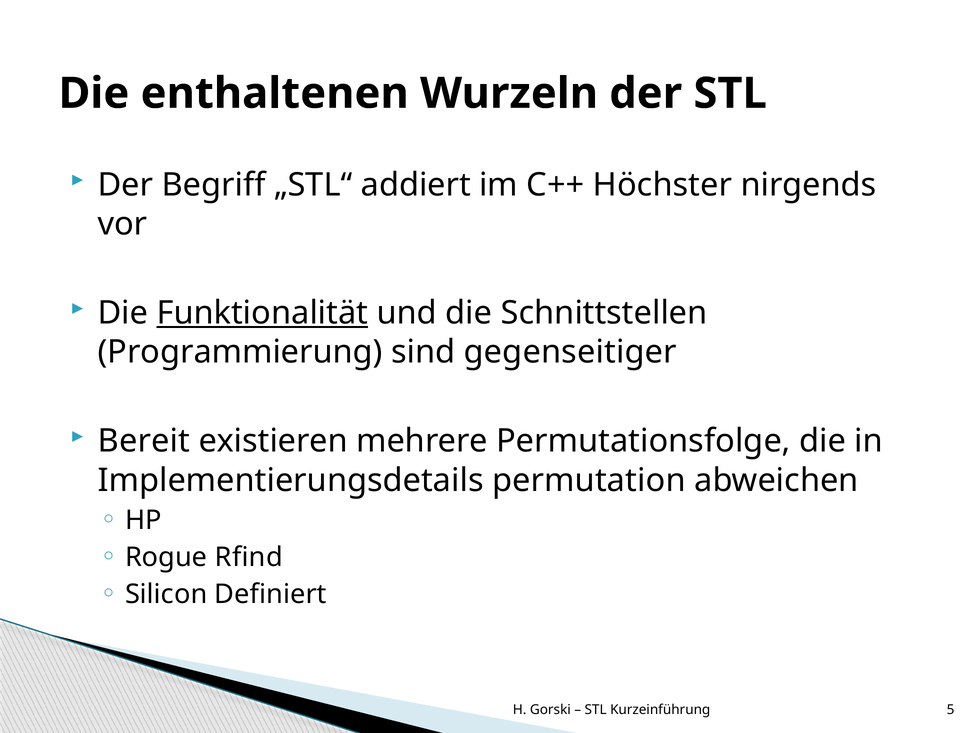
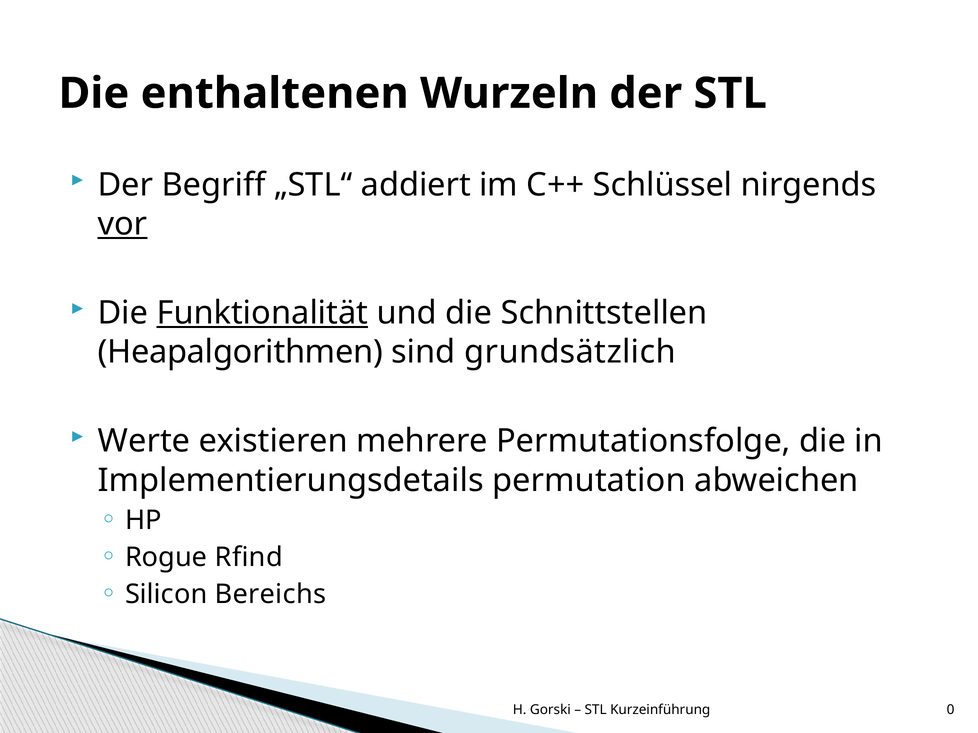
Höchster: Höchster -> Schlüssel
vor underline: none -> present
Programmierung: Programmierung -> Heapalgorithmen
gegenseitiger: gegenseitiger -> grundsätzlich
Bereit: Bereit -> Werte
Definiert: Definiert -> Bereichs
5: 5 -> 0
